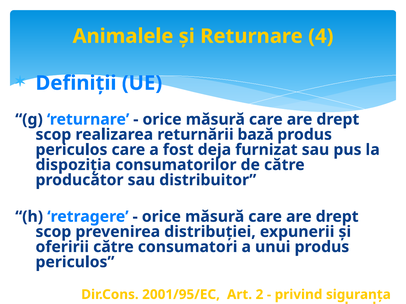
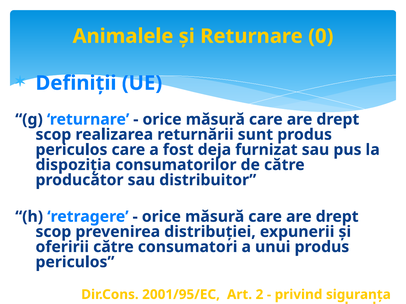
4: 4 -> 0
bază: bază -> sunt
